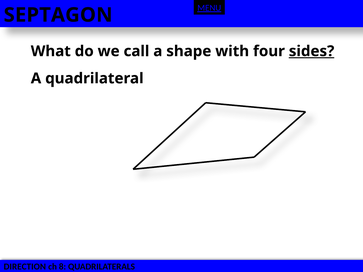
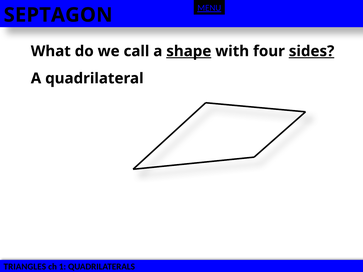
shape underline: none -> present
DIRECTION: DIRECTION -> TRIANGLES
8: 8 -> 1
